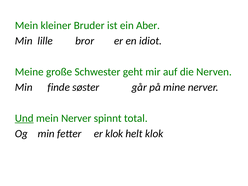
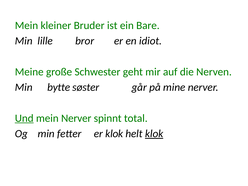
Aber: Aber -> Bare
finde: finde -> bytte
klok at (154, 134) underline: none -> present
